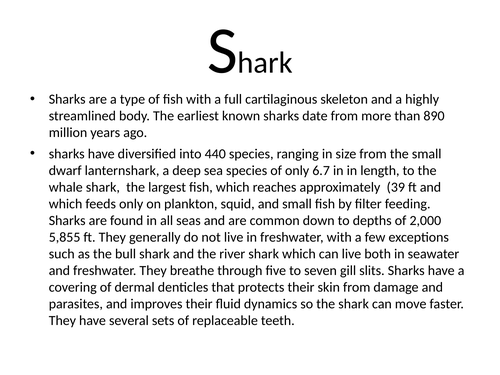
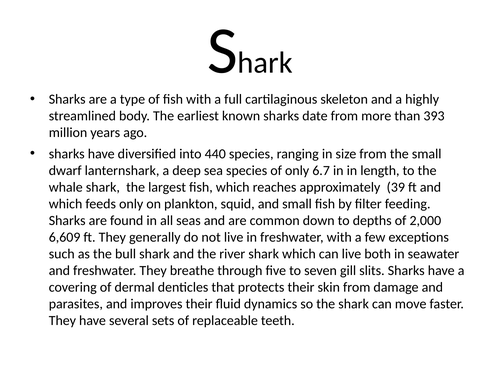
890: 890 -> 393
5,855: 5,855 -> 6,609
